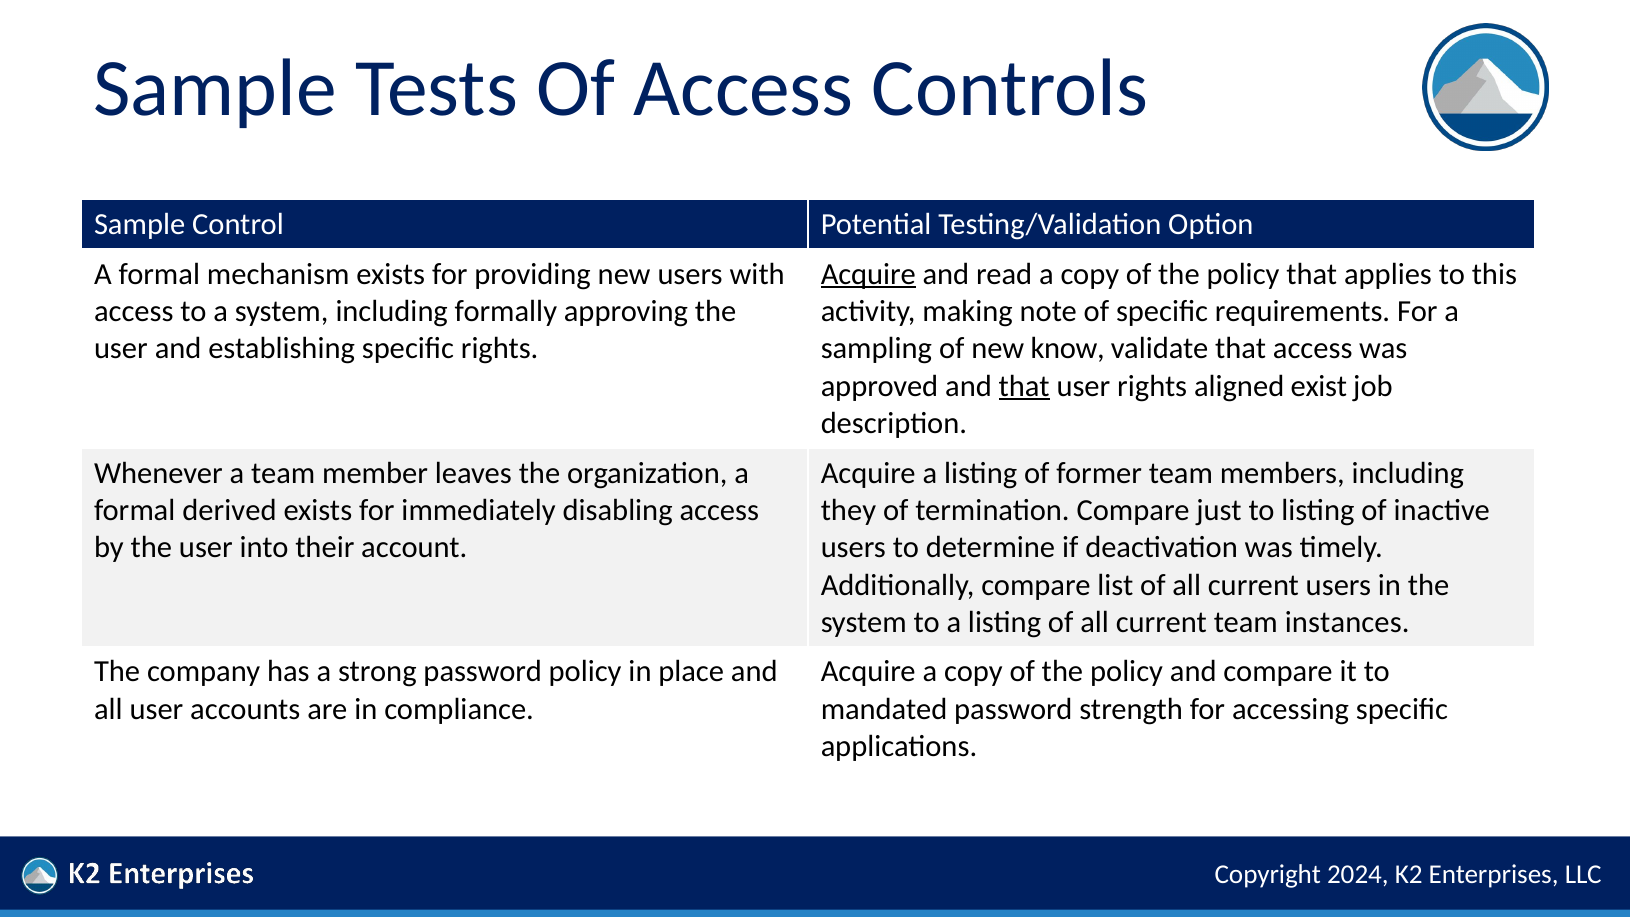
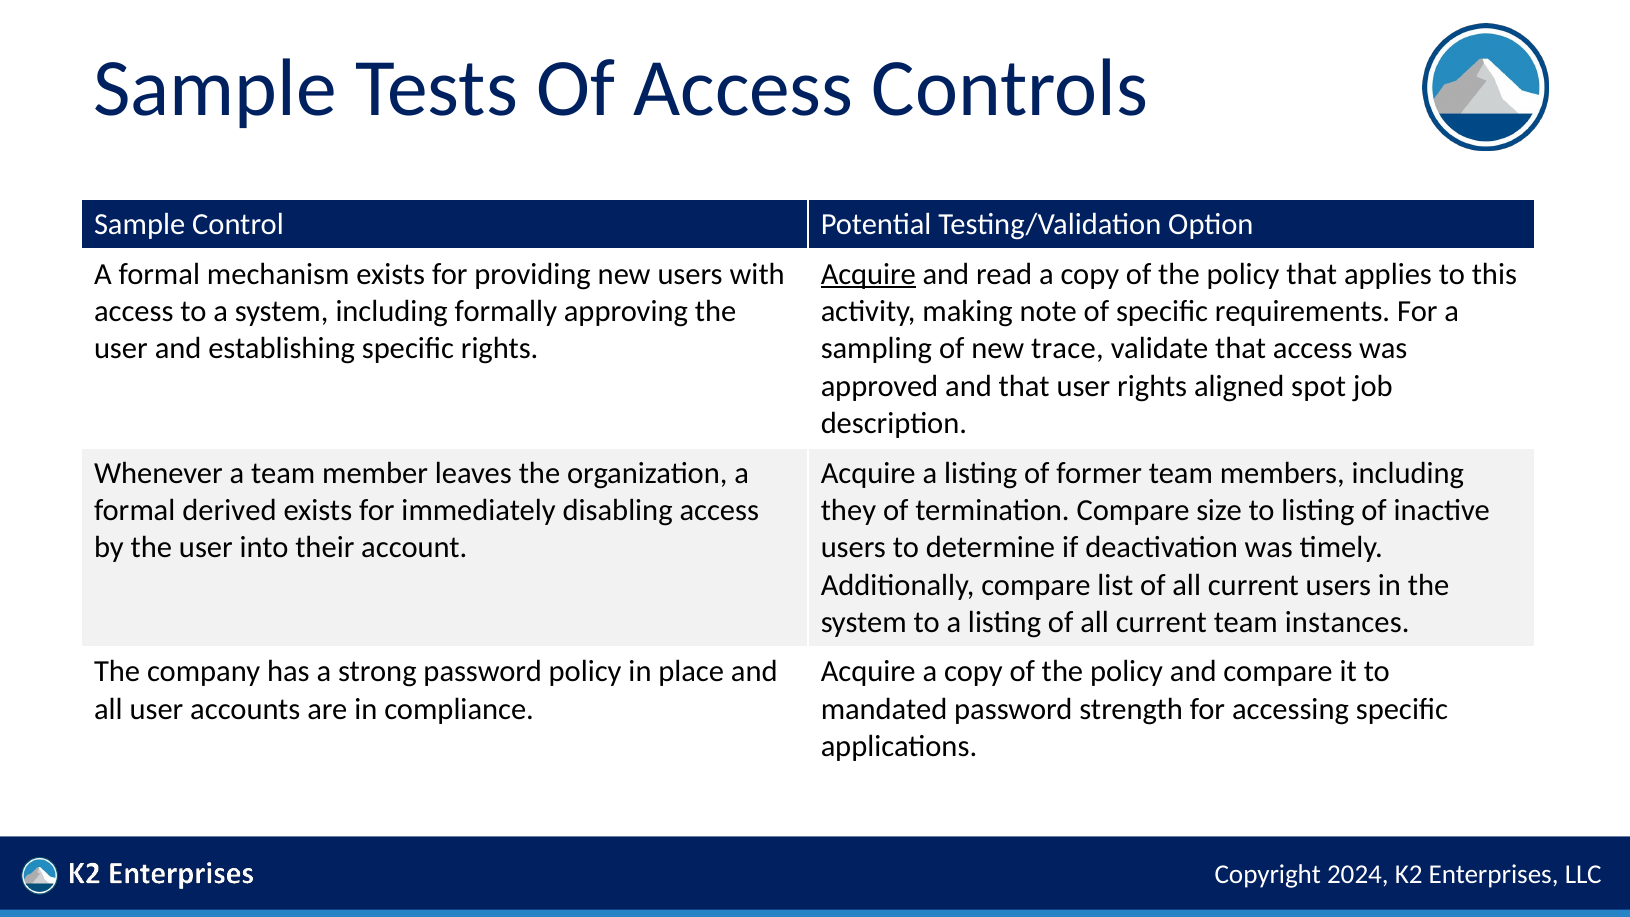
know: know -> trace
that at (1024, 386) underline: present -> none
exist: exist -> spot
just: just -> size
